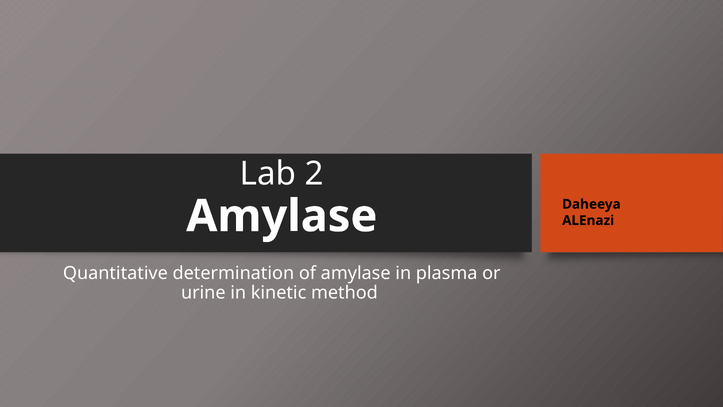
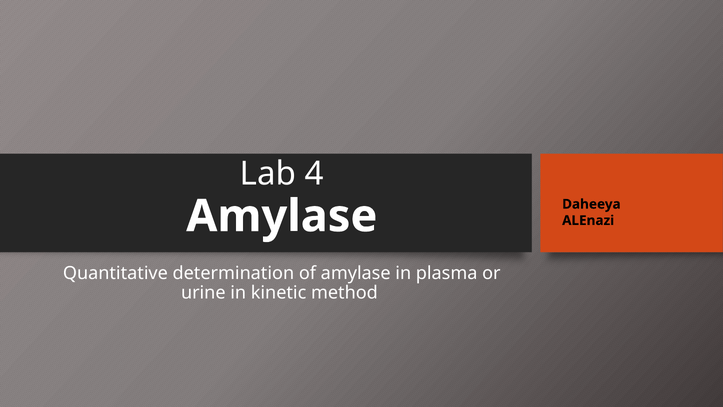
2: 2 -> 4
